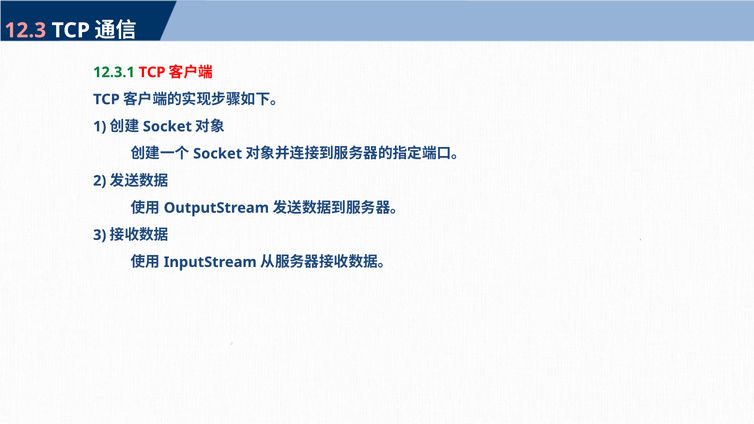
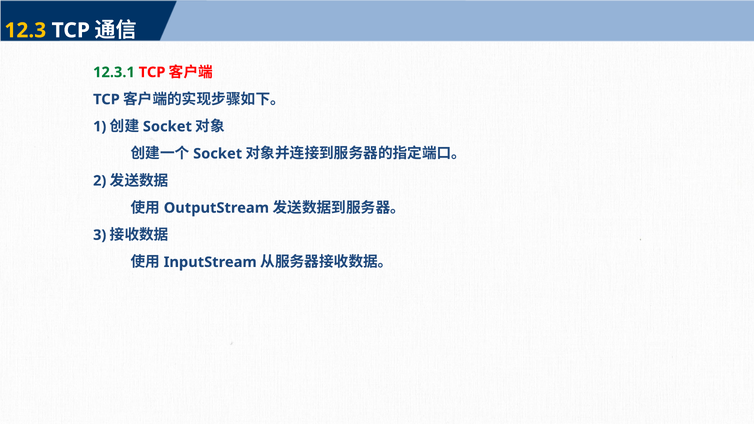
12.3 colour: pink -> yellow
